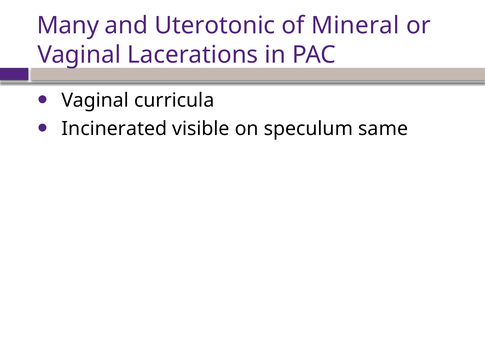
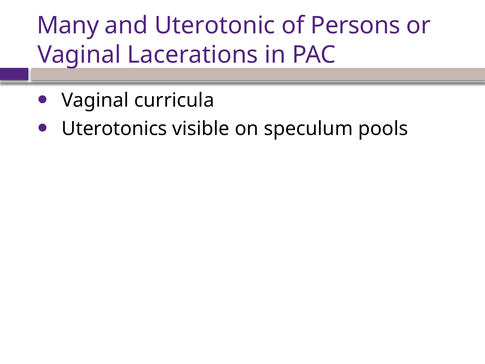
Mineral: Mineral -> Persons
Incinerated: Incinerated -> Uterotonics
same: same -> pools
